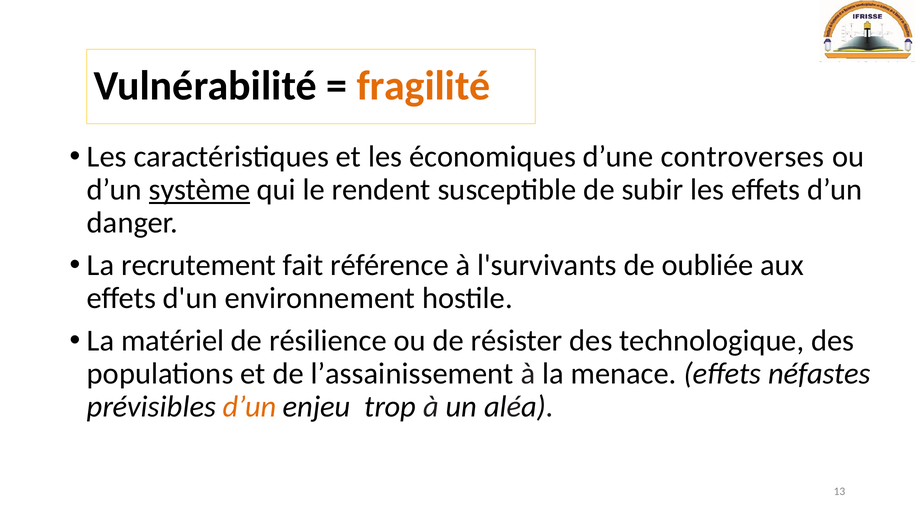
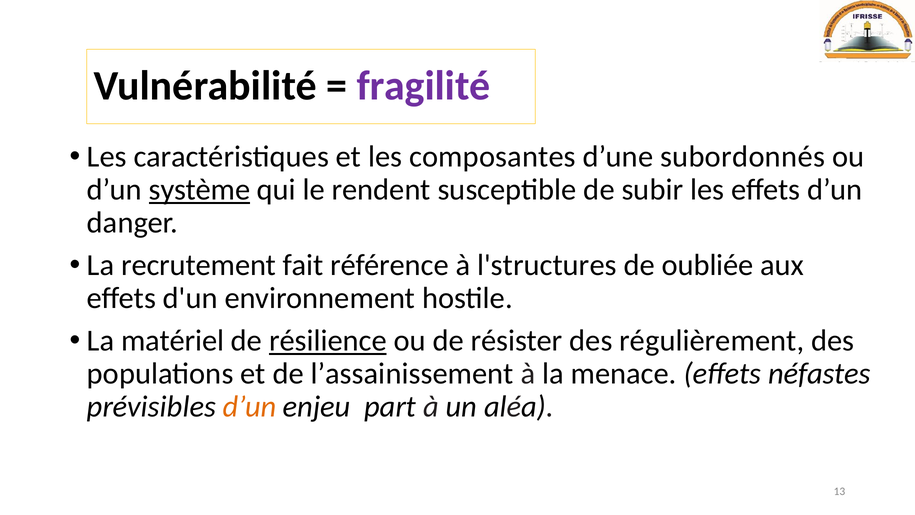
fragilité colour: orange -> purple
économiques: économiques -> composantes
controverses: controverses -> subordonnés
l'survivants: l'survivants -> l'structures
résilience underline: none -> present
technologique: technologique -> régulièrement
trop: trop -> part
